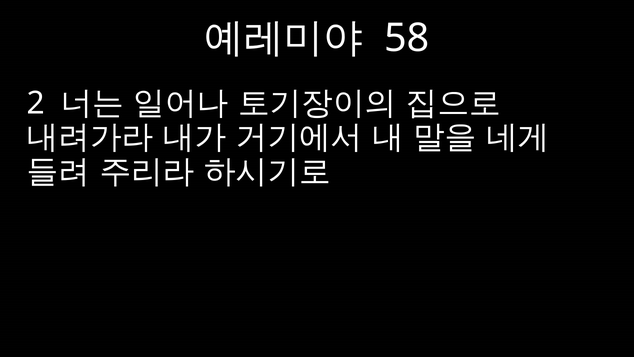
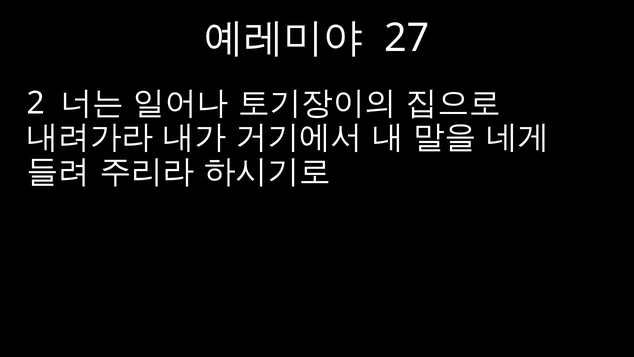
58: 58 -> 27
